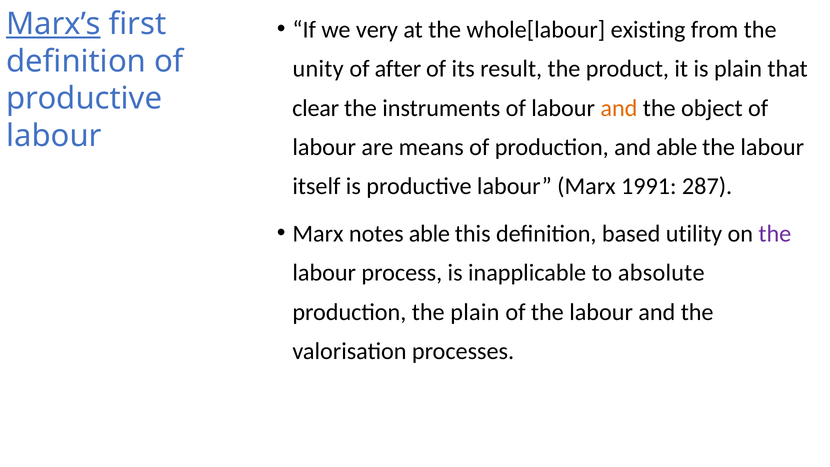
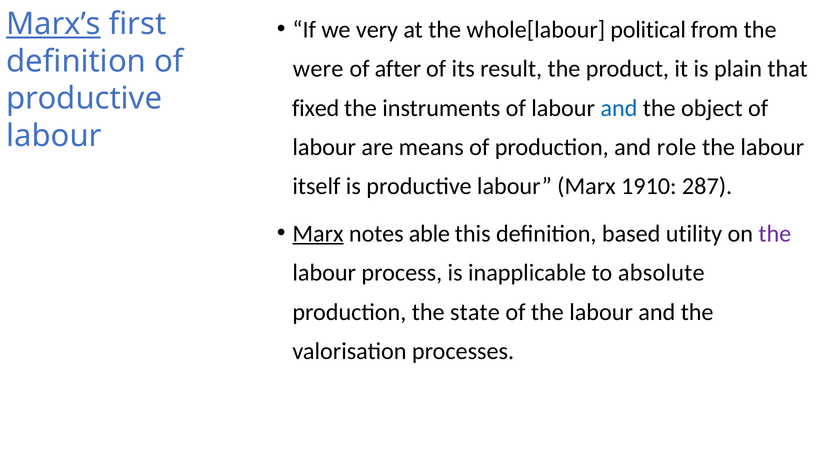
existing: existing -> political
unity: unity -> were
clear: clear -> fixed
and at (619, 108) colour: orange -> blue
and able: able -> role
1991: 1991 -> 1910
Marx at (318, 233) underline: none -> present
the plain: plain -> state
